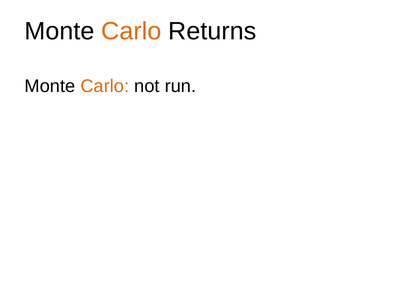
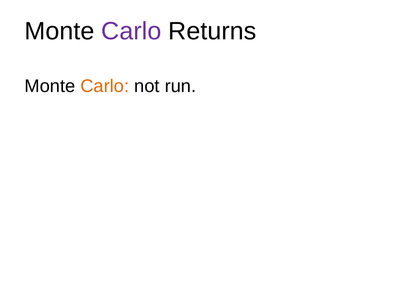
Carlo at (131, 31) colour: orange -> purple
